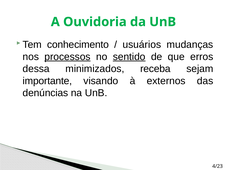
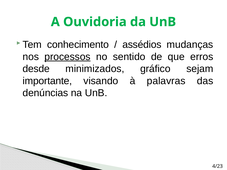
usuários: usuários -> assédios
sentido underline: present -> none
dessa: dessa -> desde
receba: receba -> gráfico
externos: externos -> palavras
